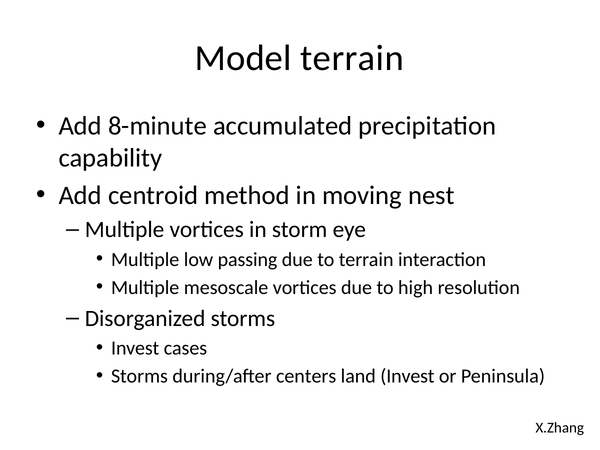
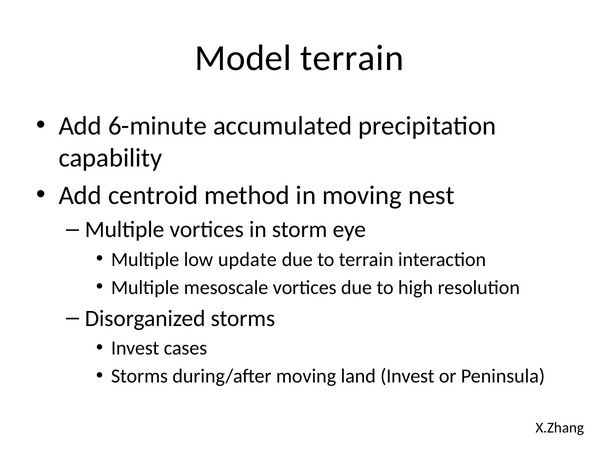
8-minute: 8-minute -> 6-minute
passing: passing -> update
during/after centers: centers -> moving
